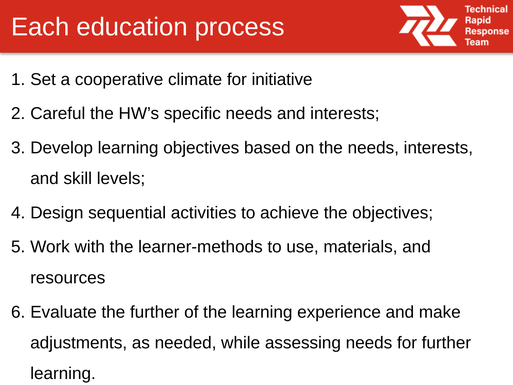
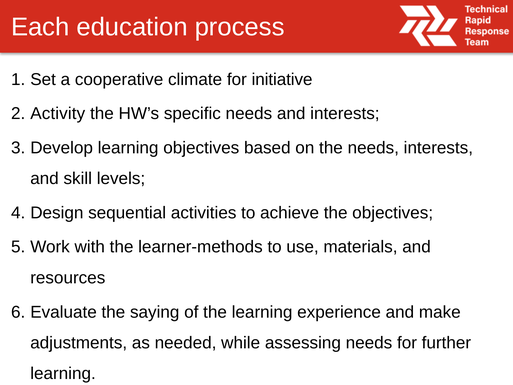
Careful: Careful -> Activity
the further: further -> saying
